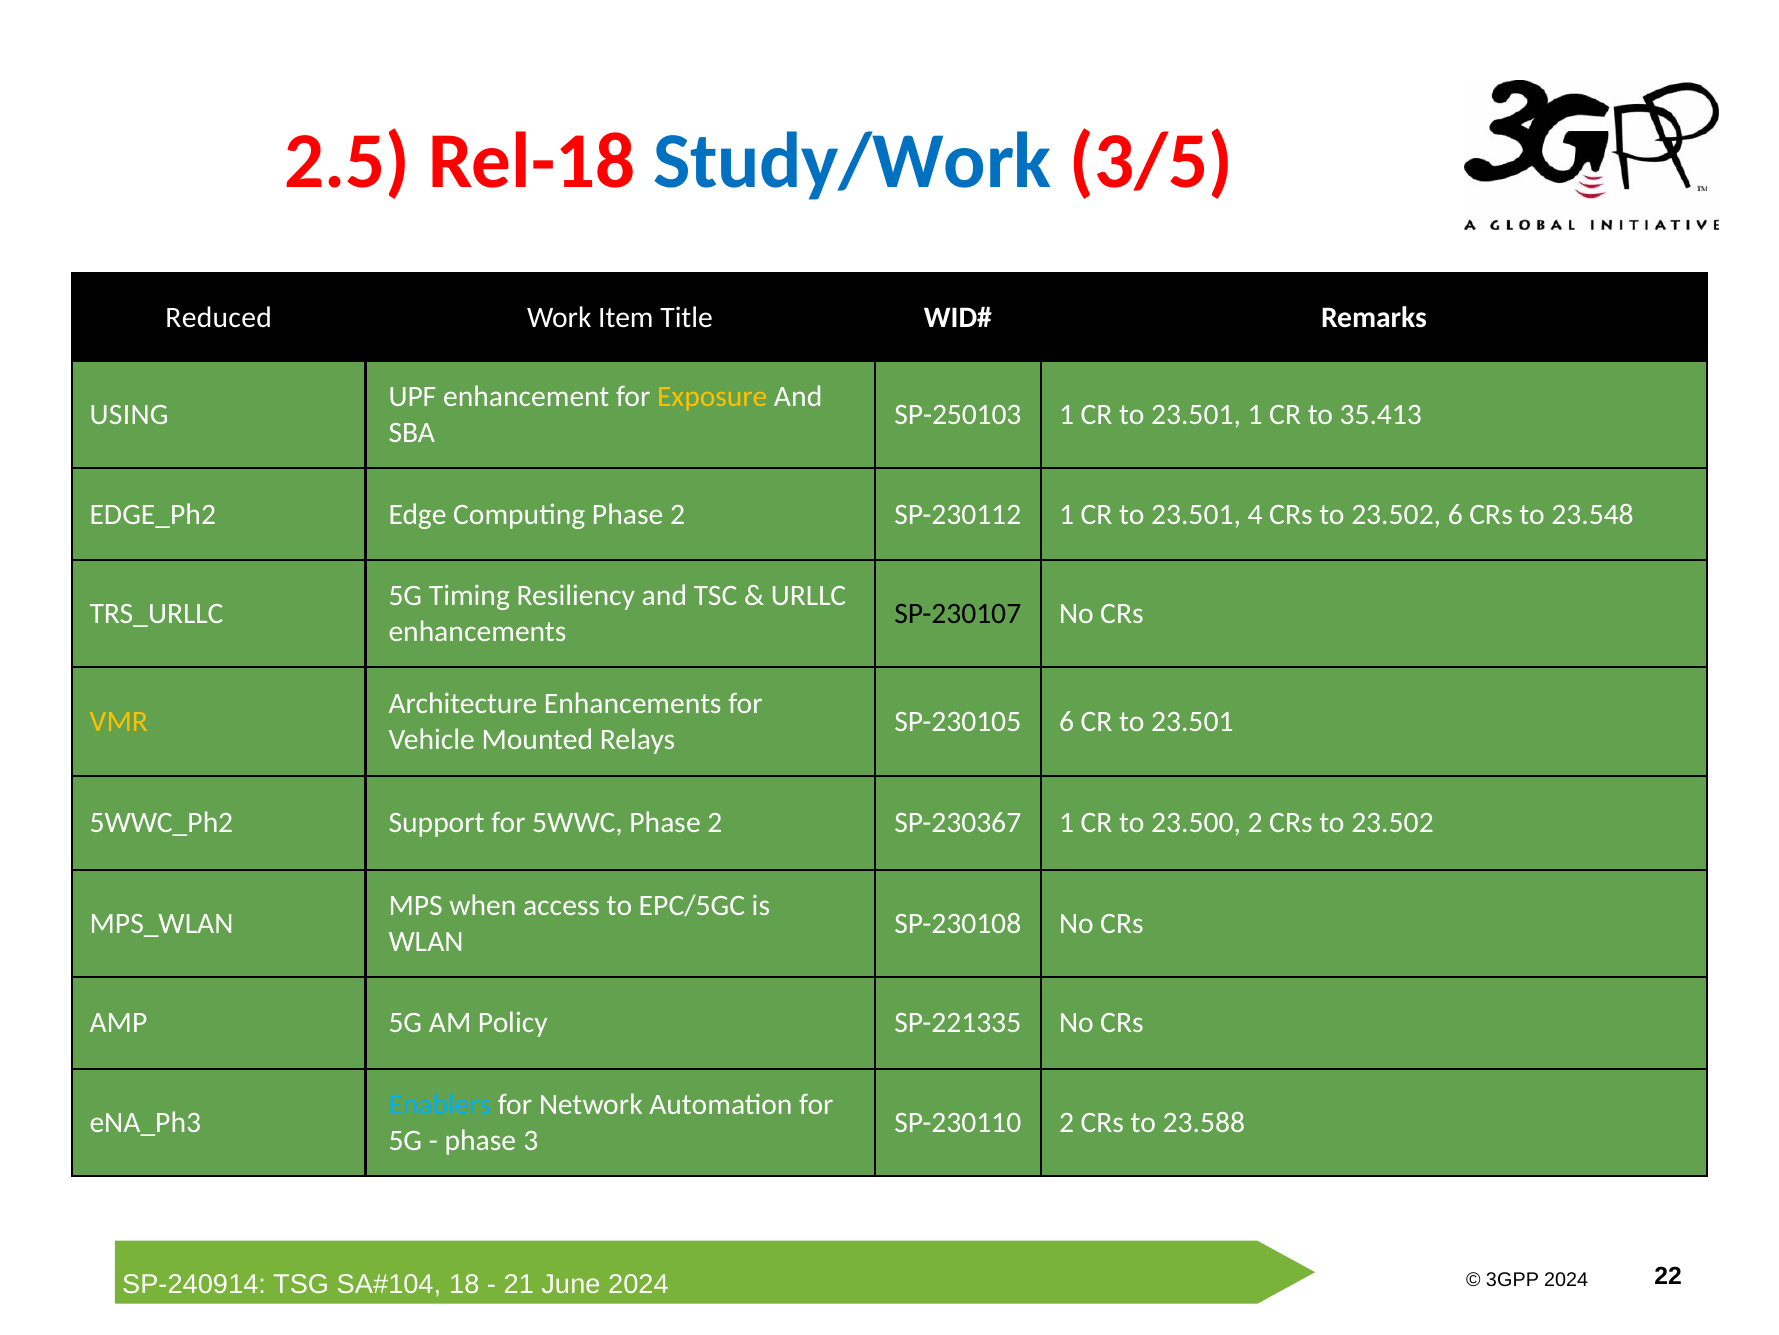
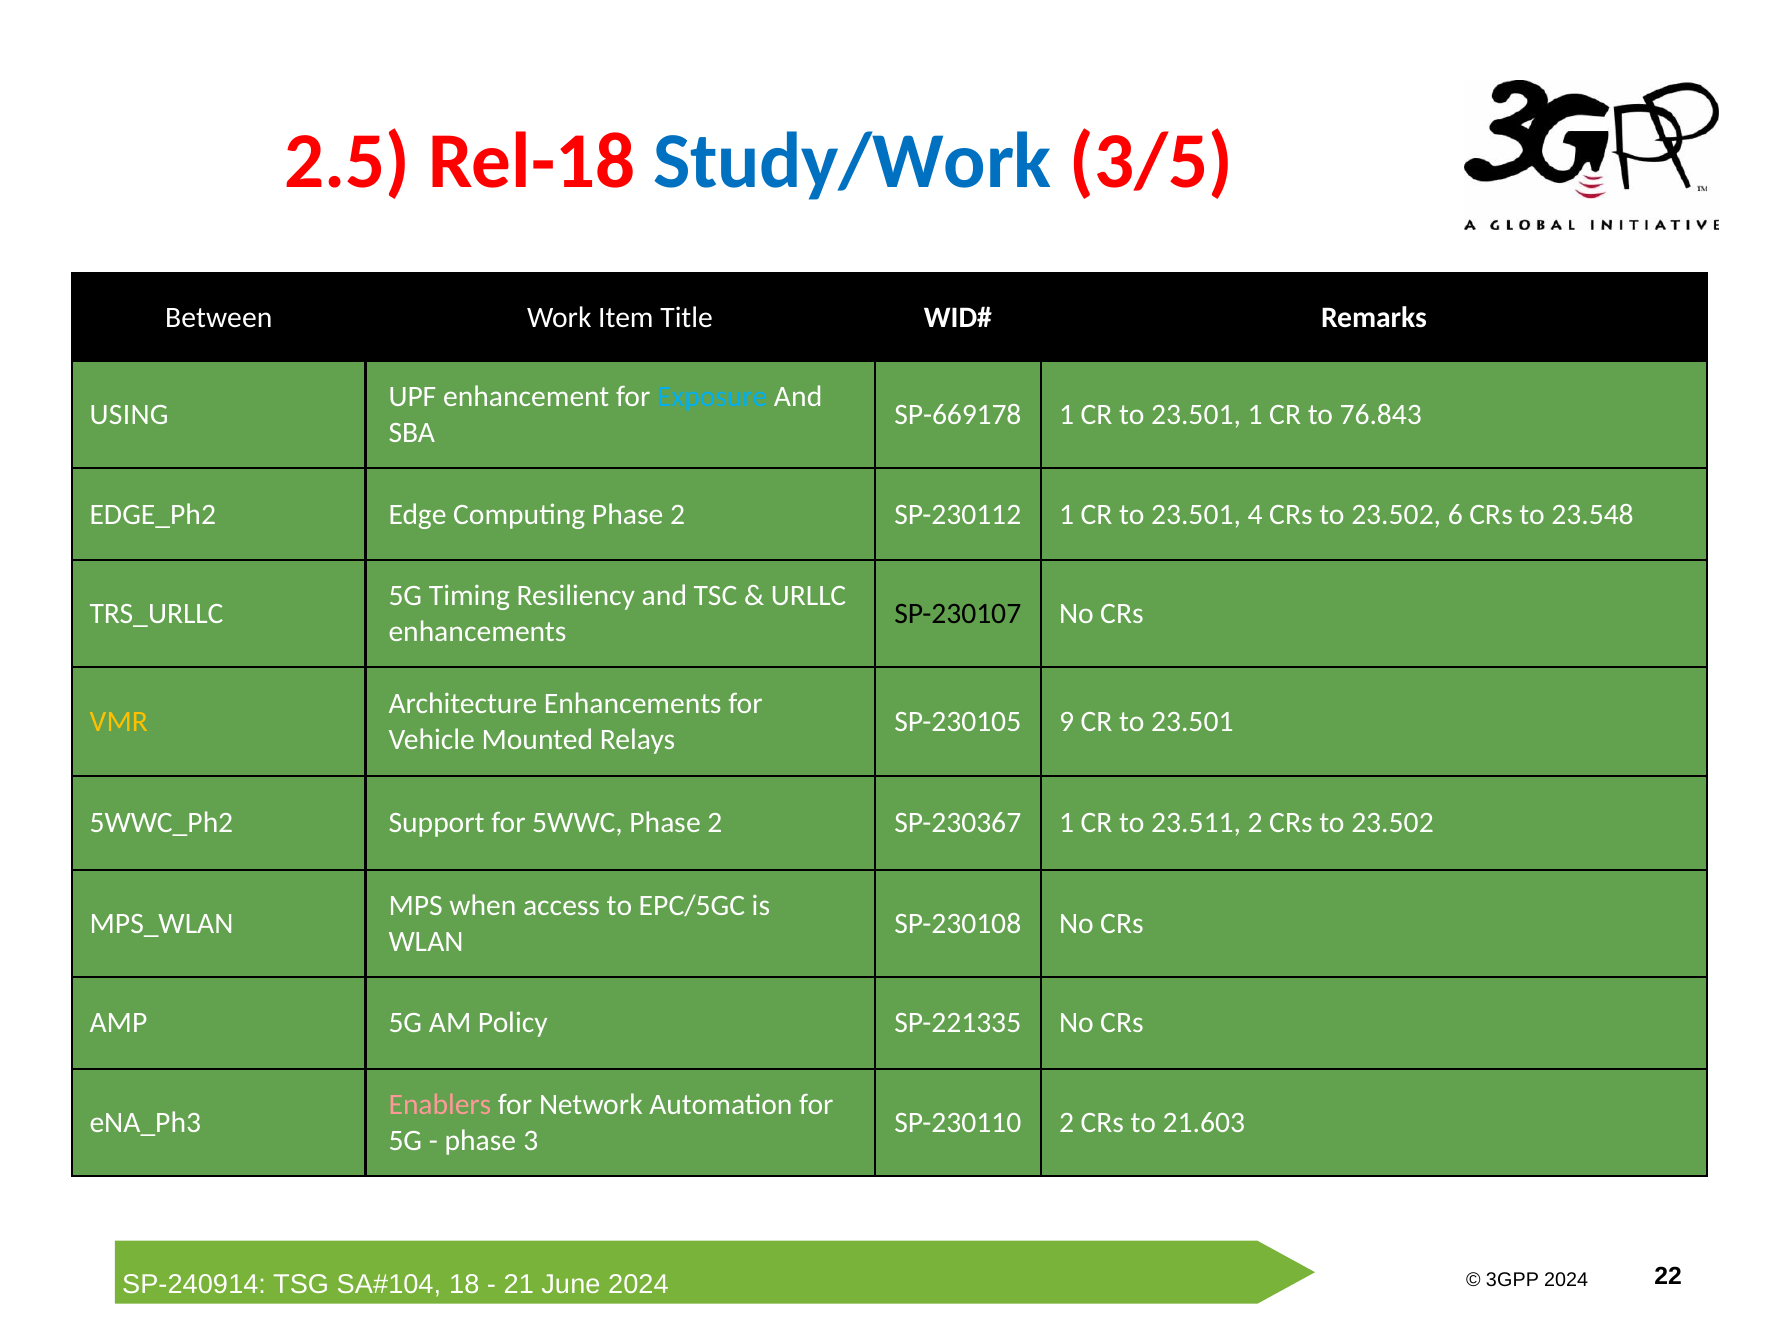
Reduced: Reduced -> Between
Exposure colour: yellow -> light blue
SP-250103: SP-250103 -> SP-669178
35.413: 35.413 -> 76.843
SP-230105 6: 6 -> 9
23.500: 23.500 -> 23.511
Enablers colour: light blue -> pink
23.588: 23.588 -> 21.603
